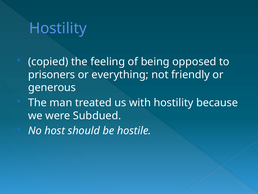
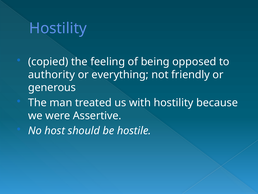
prisoners: prisoners -> authority
Subdued: Subdued -> Assertive
